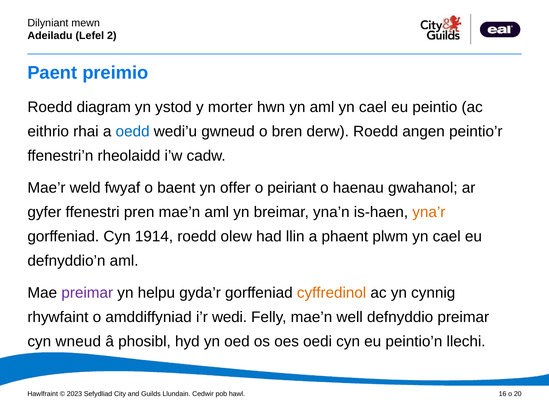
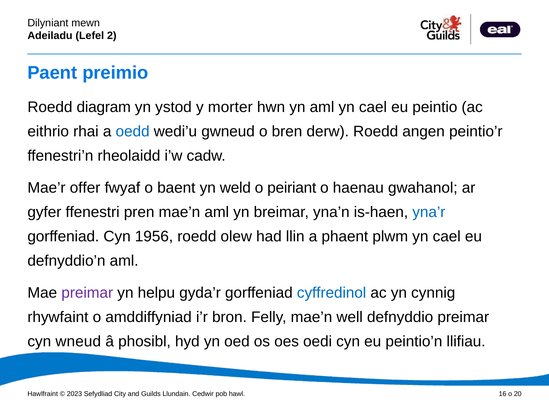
weld: weld -> offer
offer: offer -> weld
yna’r colour: orange -> blue
1914: 1914 -> 1956
cyffredinol colour: orange -> blue
wedi: wedi -> bron
llechi: llechi -> llifiau
